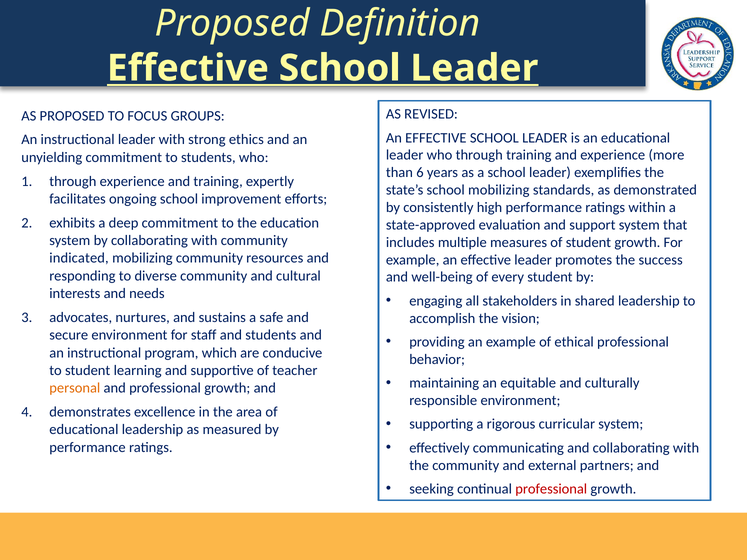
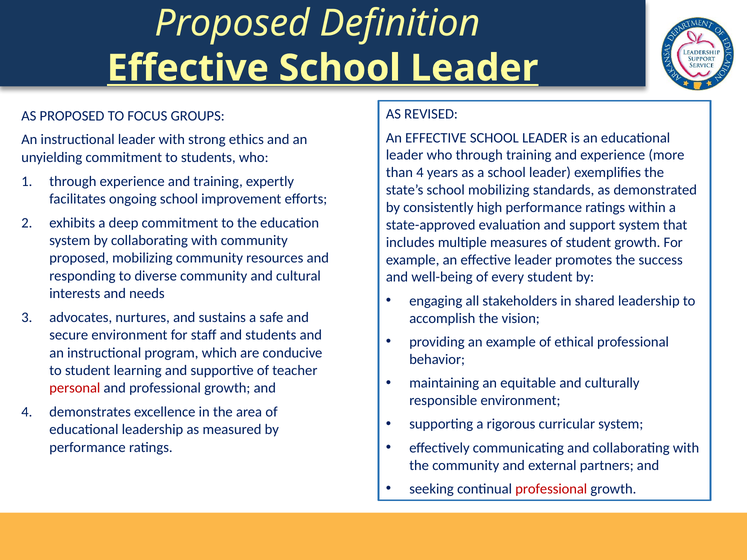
than 6: 6 -> 4
indicated at (79, 258): indicated -> proposed
personal colour: orange -> red
